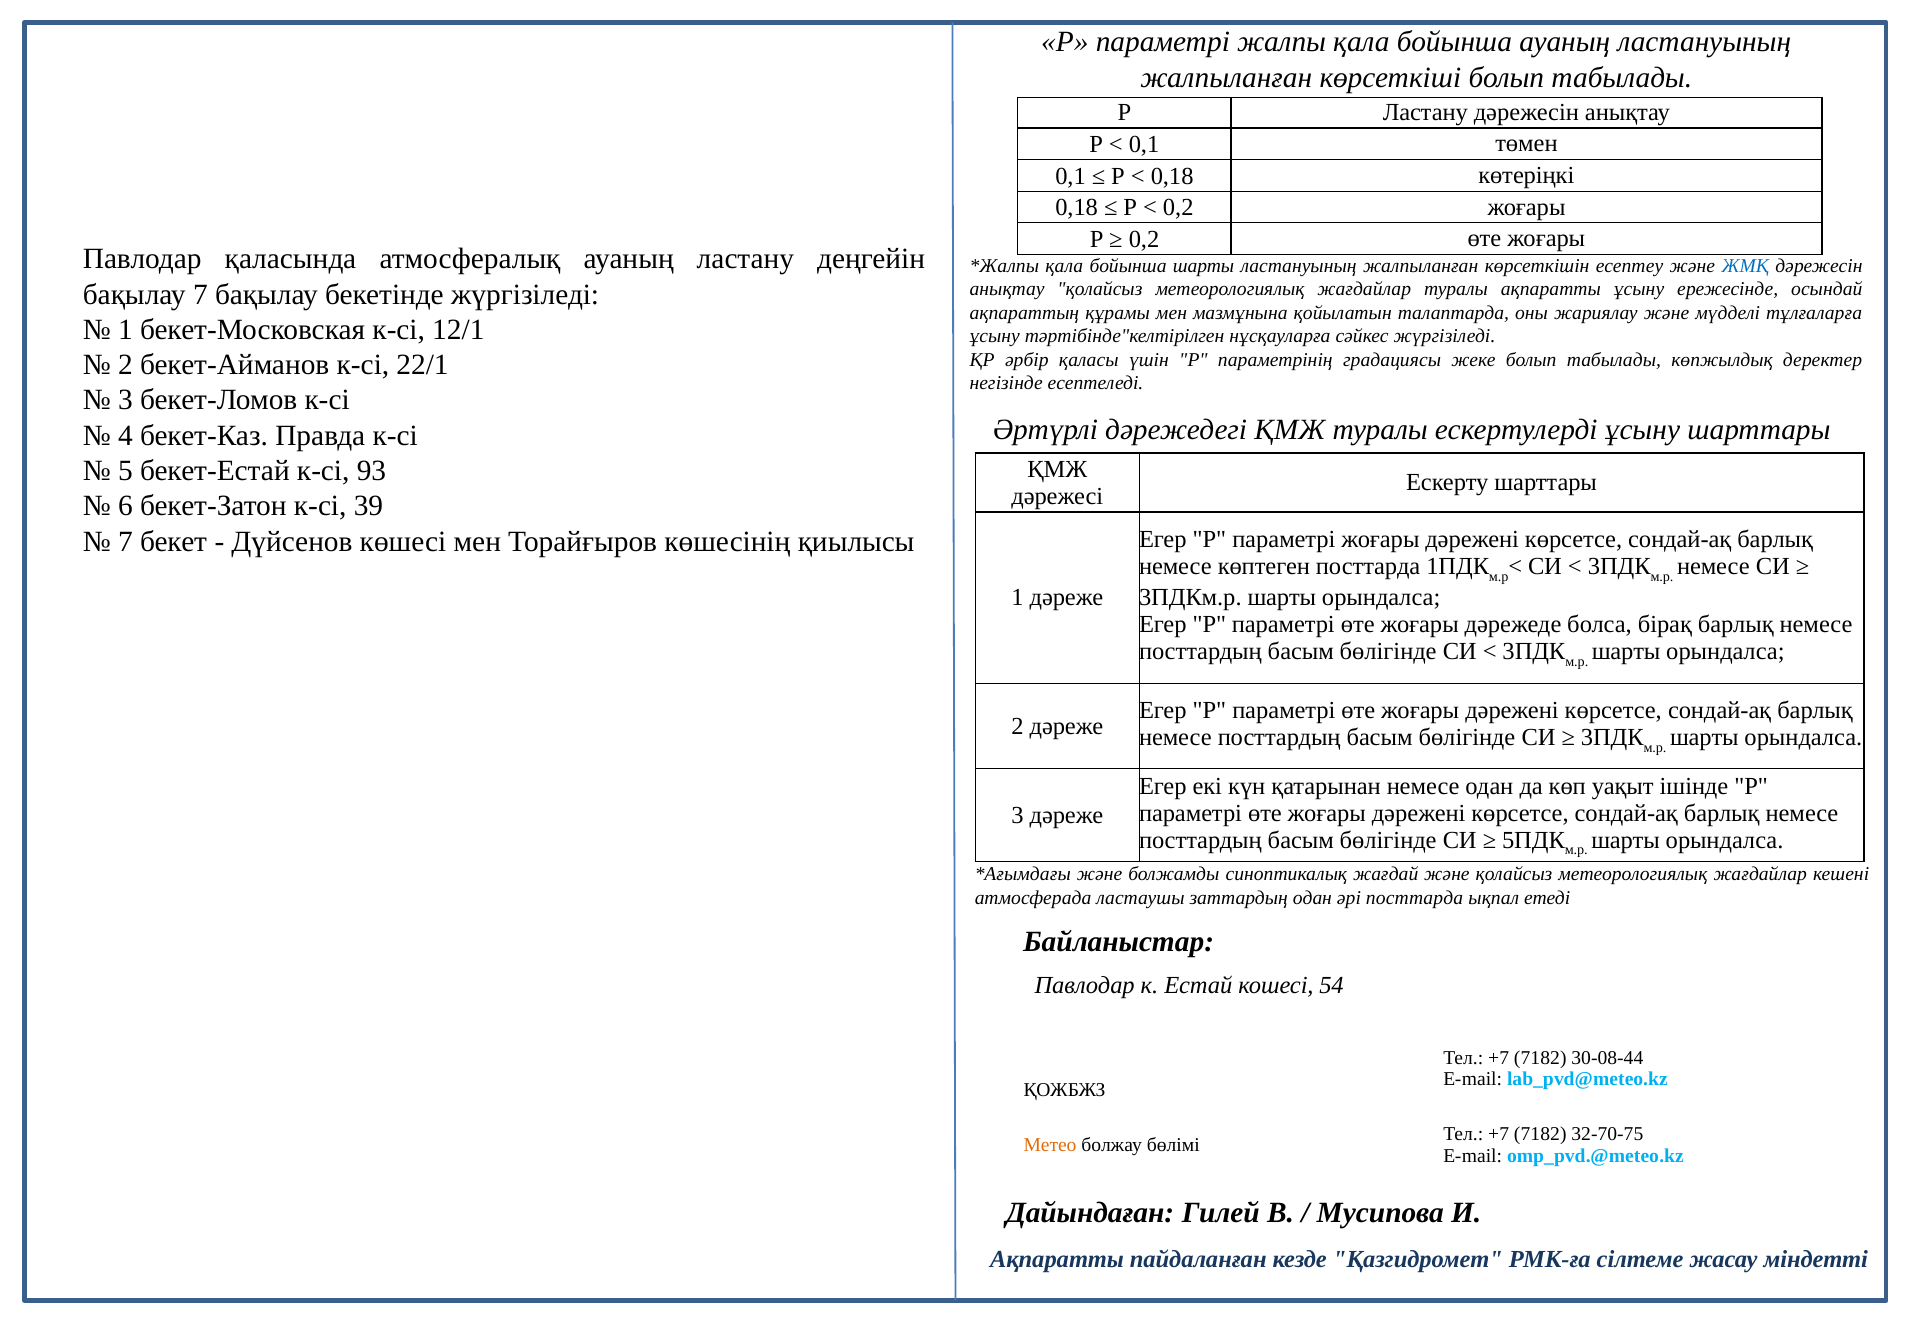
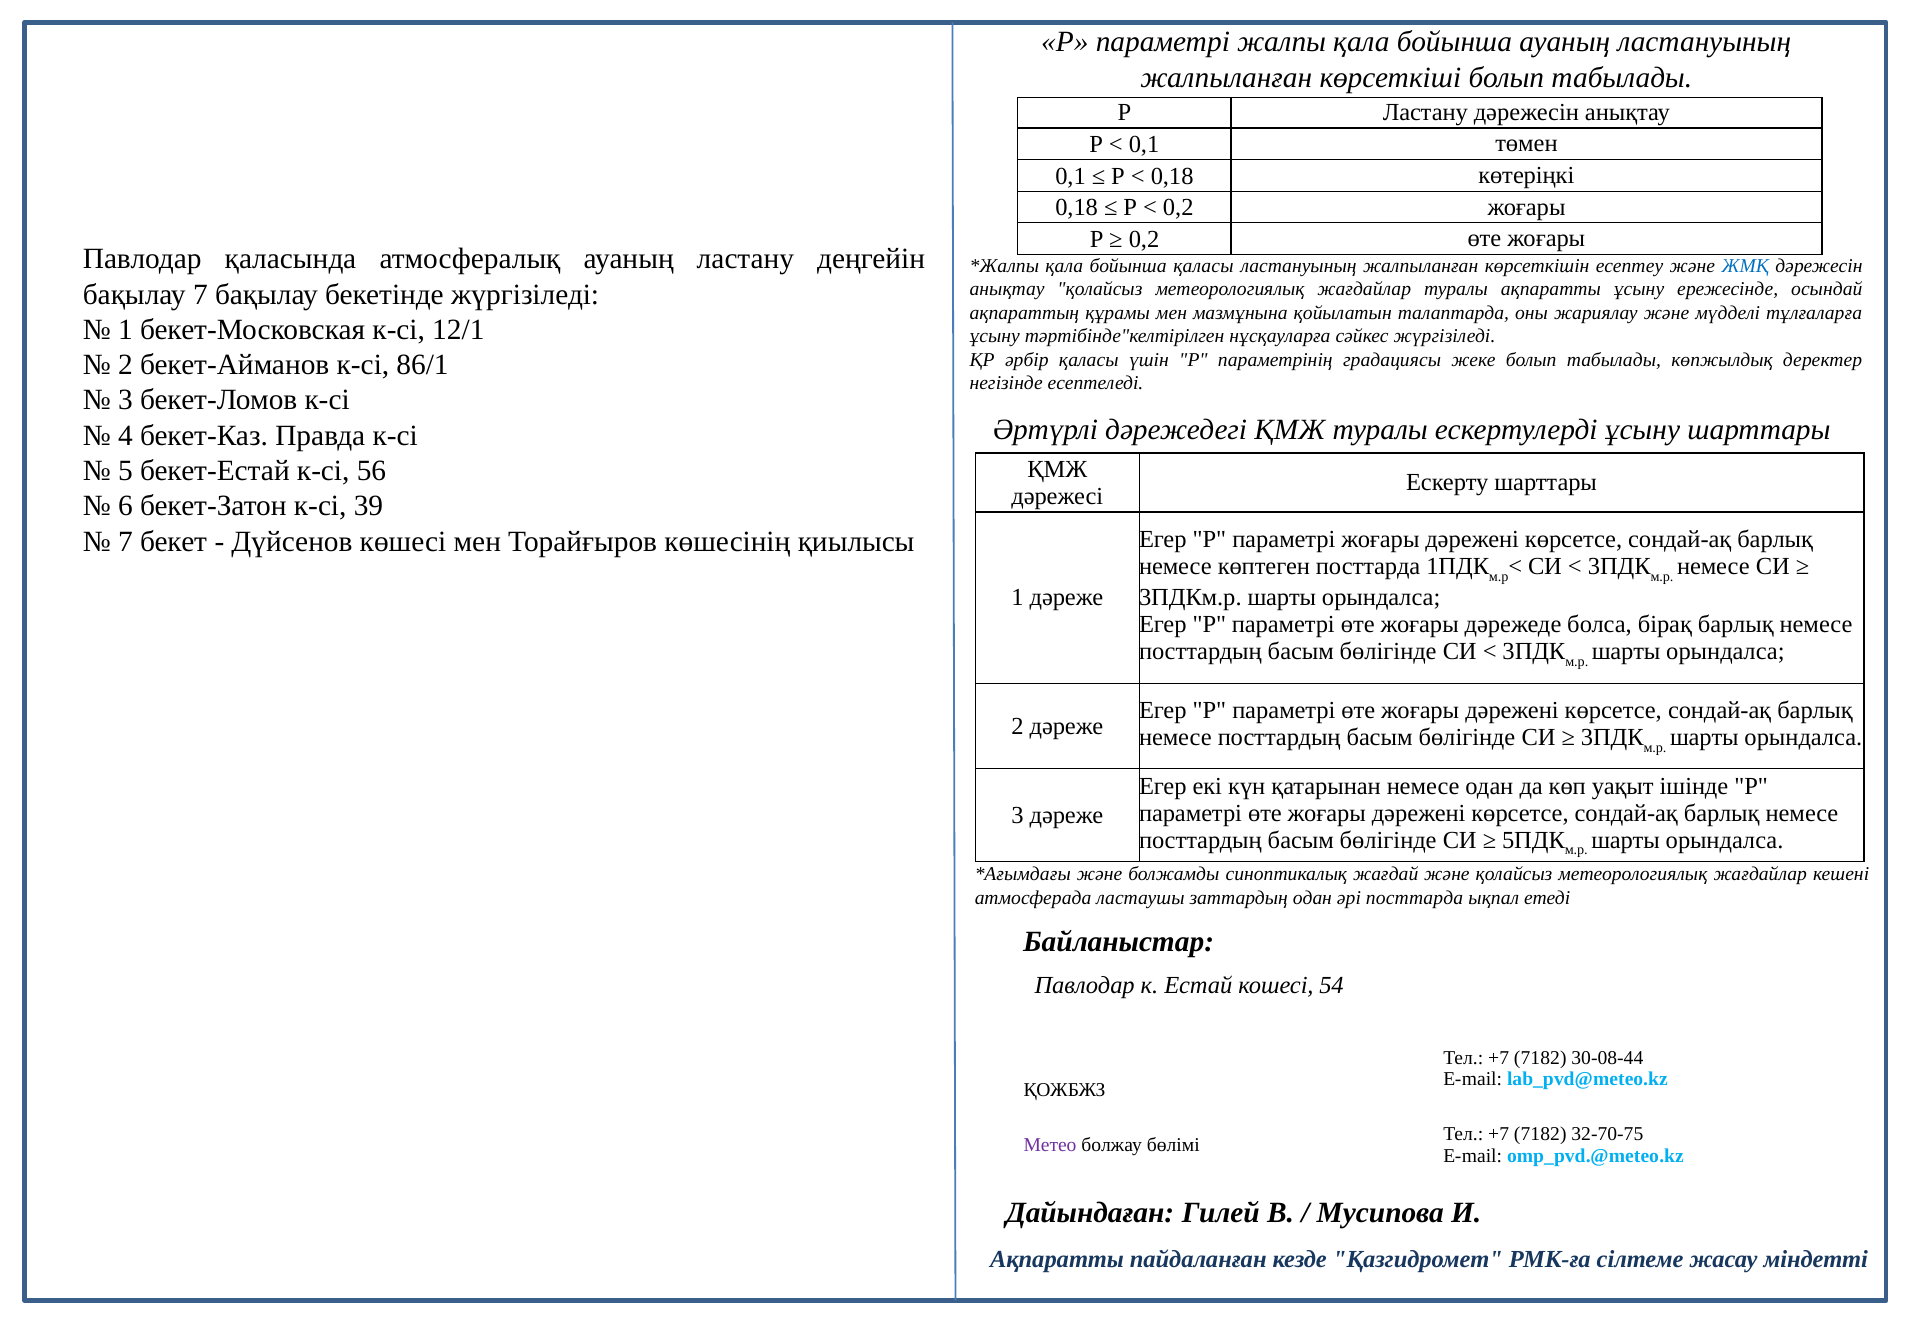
бойынша шарты: шарты -> қаласы
22/1: 22/1 -> 86/1
93: 93 -> 56
Метео colour: orange -> purple
